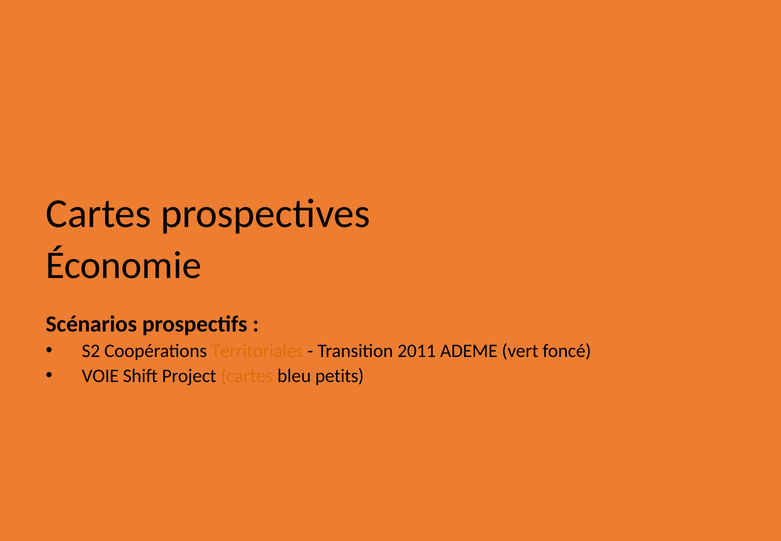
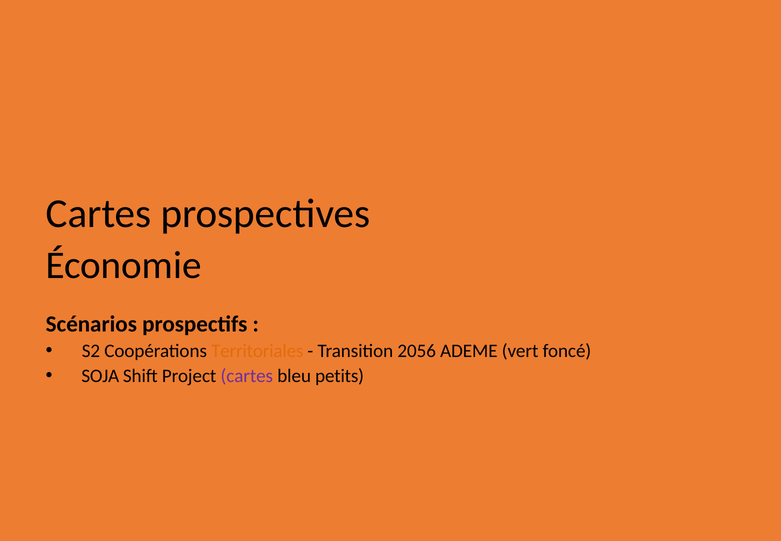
2011: 2011 -> 2056
VOIE: VOIE -> SOJA
cartes at (247, 376) colour: orange -> purple
